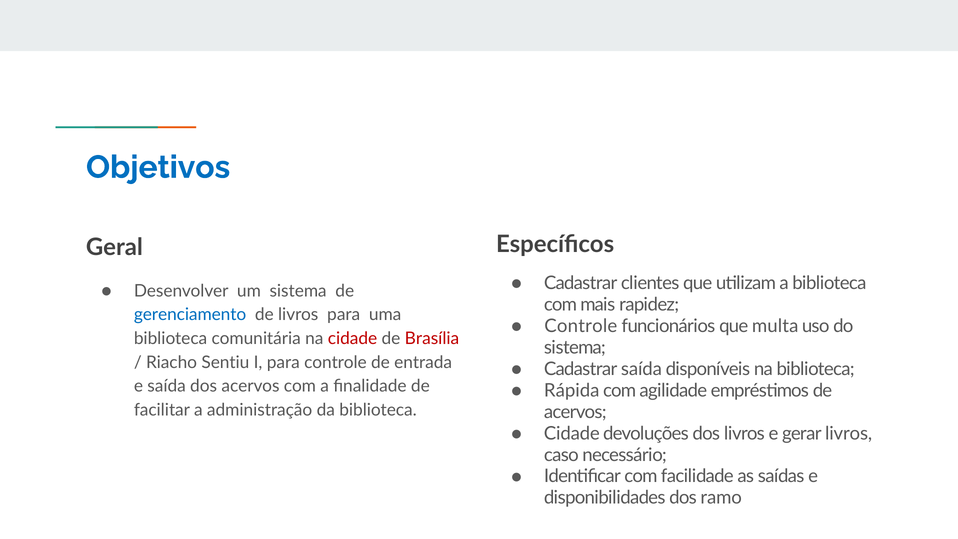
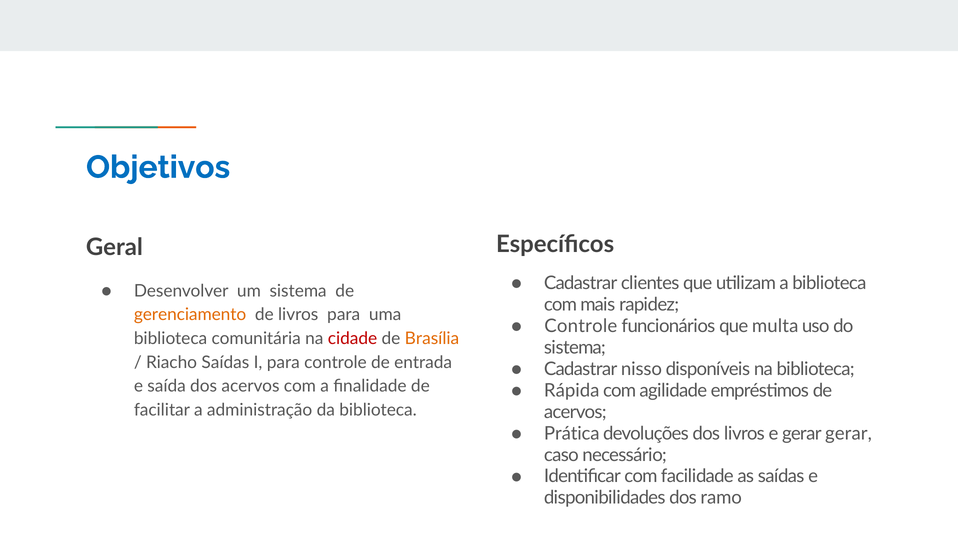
gerenciamento colour: blue -> orange
Brasília colour: red -> orange
Riacho Sentiu: Sentiu -> Saídas
Cadastrar saída: saída -> nisso
Cidade at (572, 433): Cidade -> Prática
gerar livros: livros -> gerar
